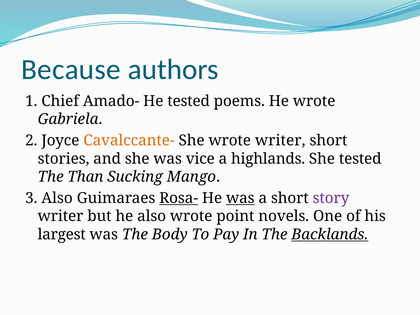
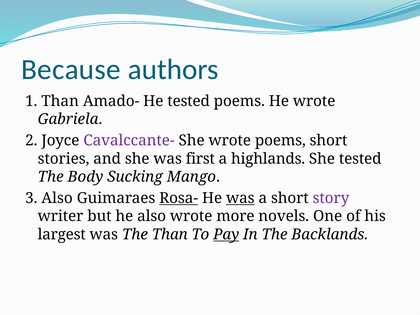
1 Chief: Chief -> Than
Cavalccante- colour: orange -> purple
wrote writer: writer -> poems
vice: vice -> first
Than: Than -> Body
point: point -> more
The Body: Body -> Than
Pay underline: none -> present
Backlands underline: present -> none
